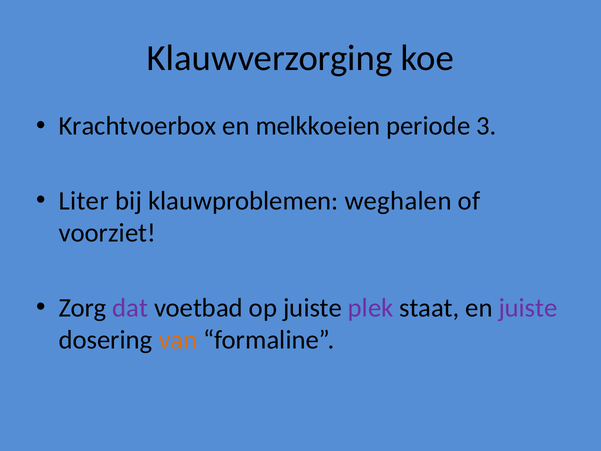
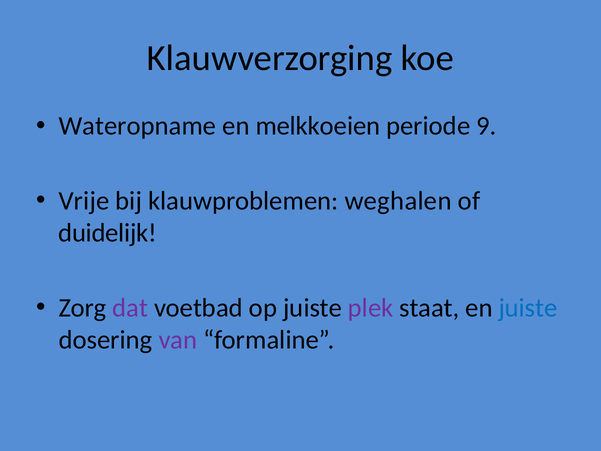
Krachtvoerbox: Krachtvoerbox -> Wateropname
3: 3 -> 9
Liter: Liter -> Vrije
voorziet: voorziet -> duidelijk
juiste at (528, 308) colour: purple -> blue
van colour: orange -> purple
